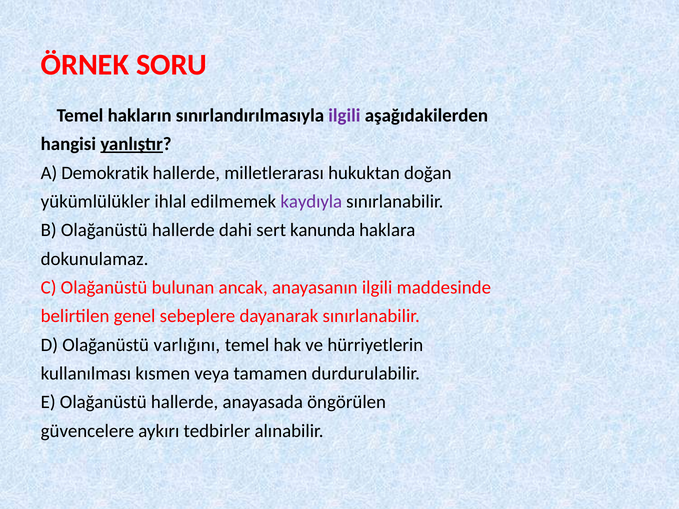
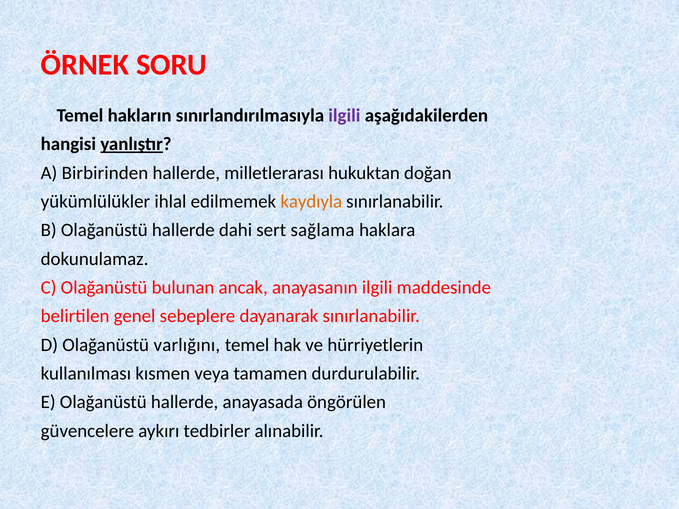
Demokratik: Demokratik -> Birbirinden
kaydıyla colour: purple -> orange
kanunda: kanunda -> sağlama
